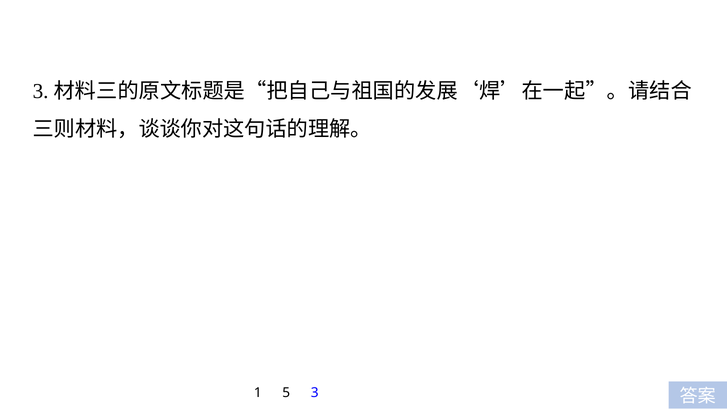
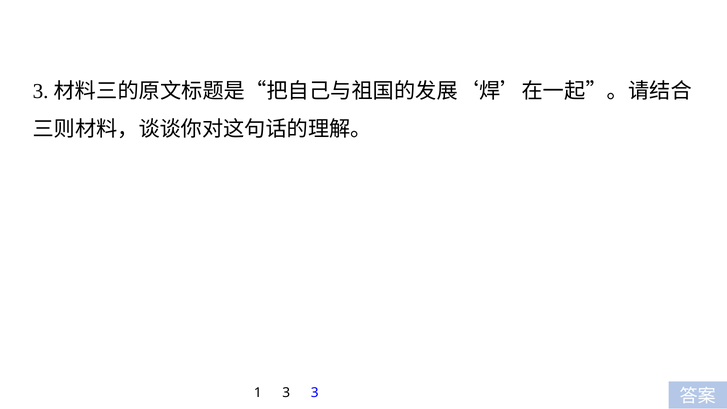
1 5: 5 -> 3
